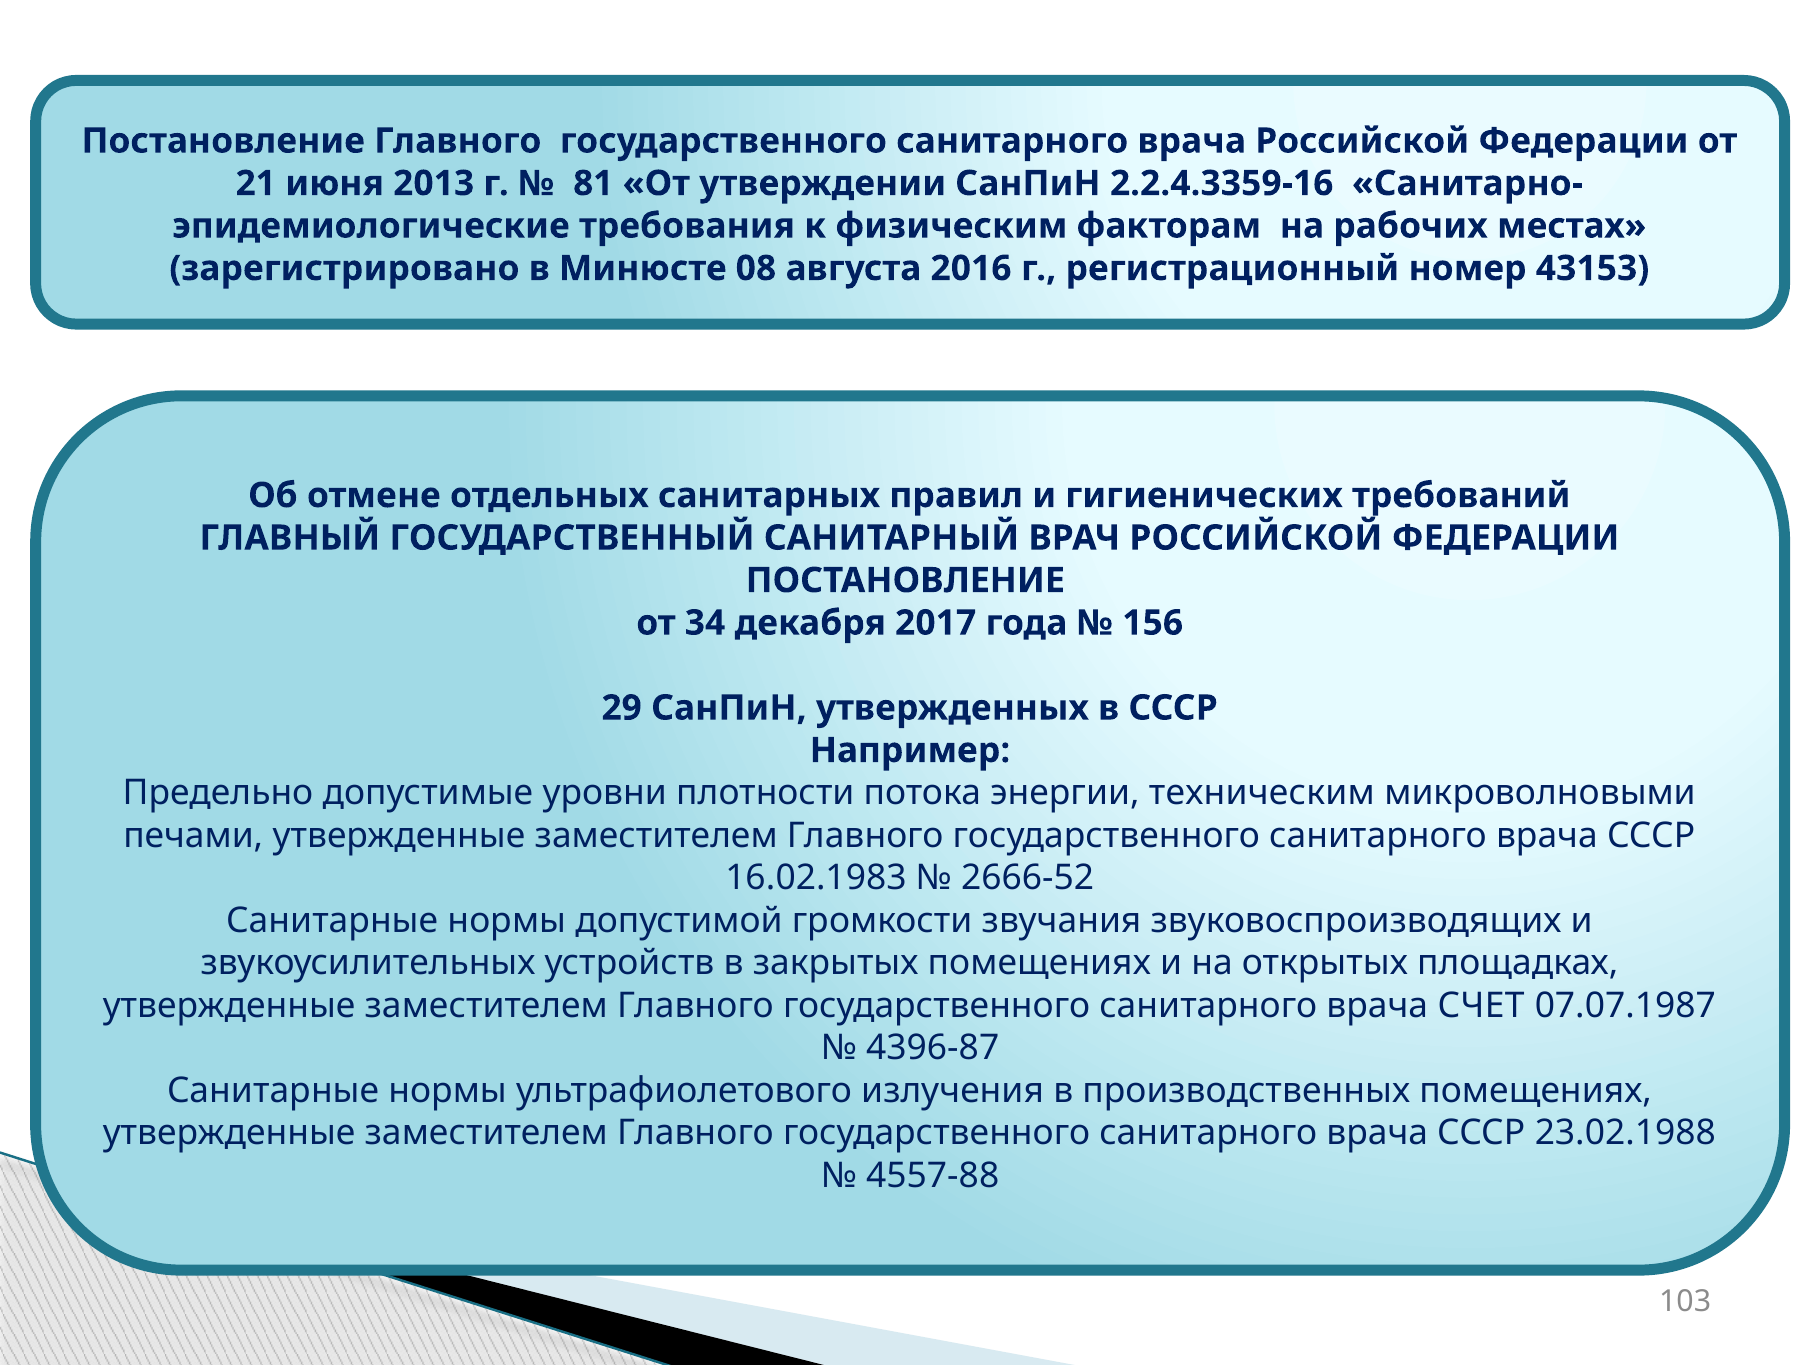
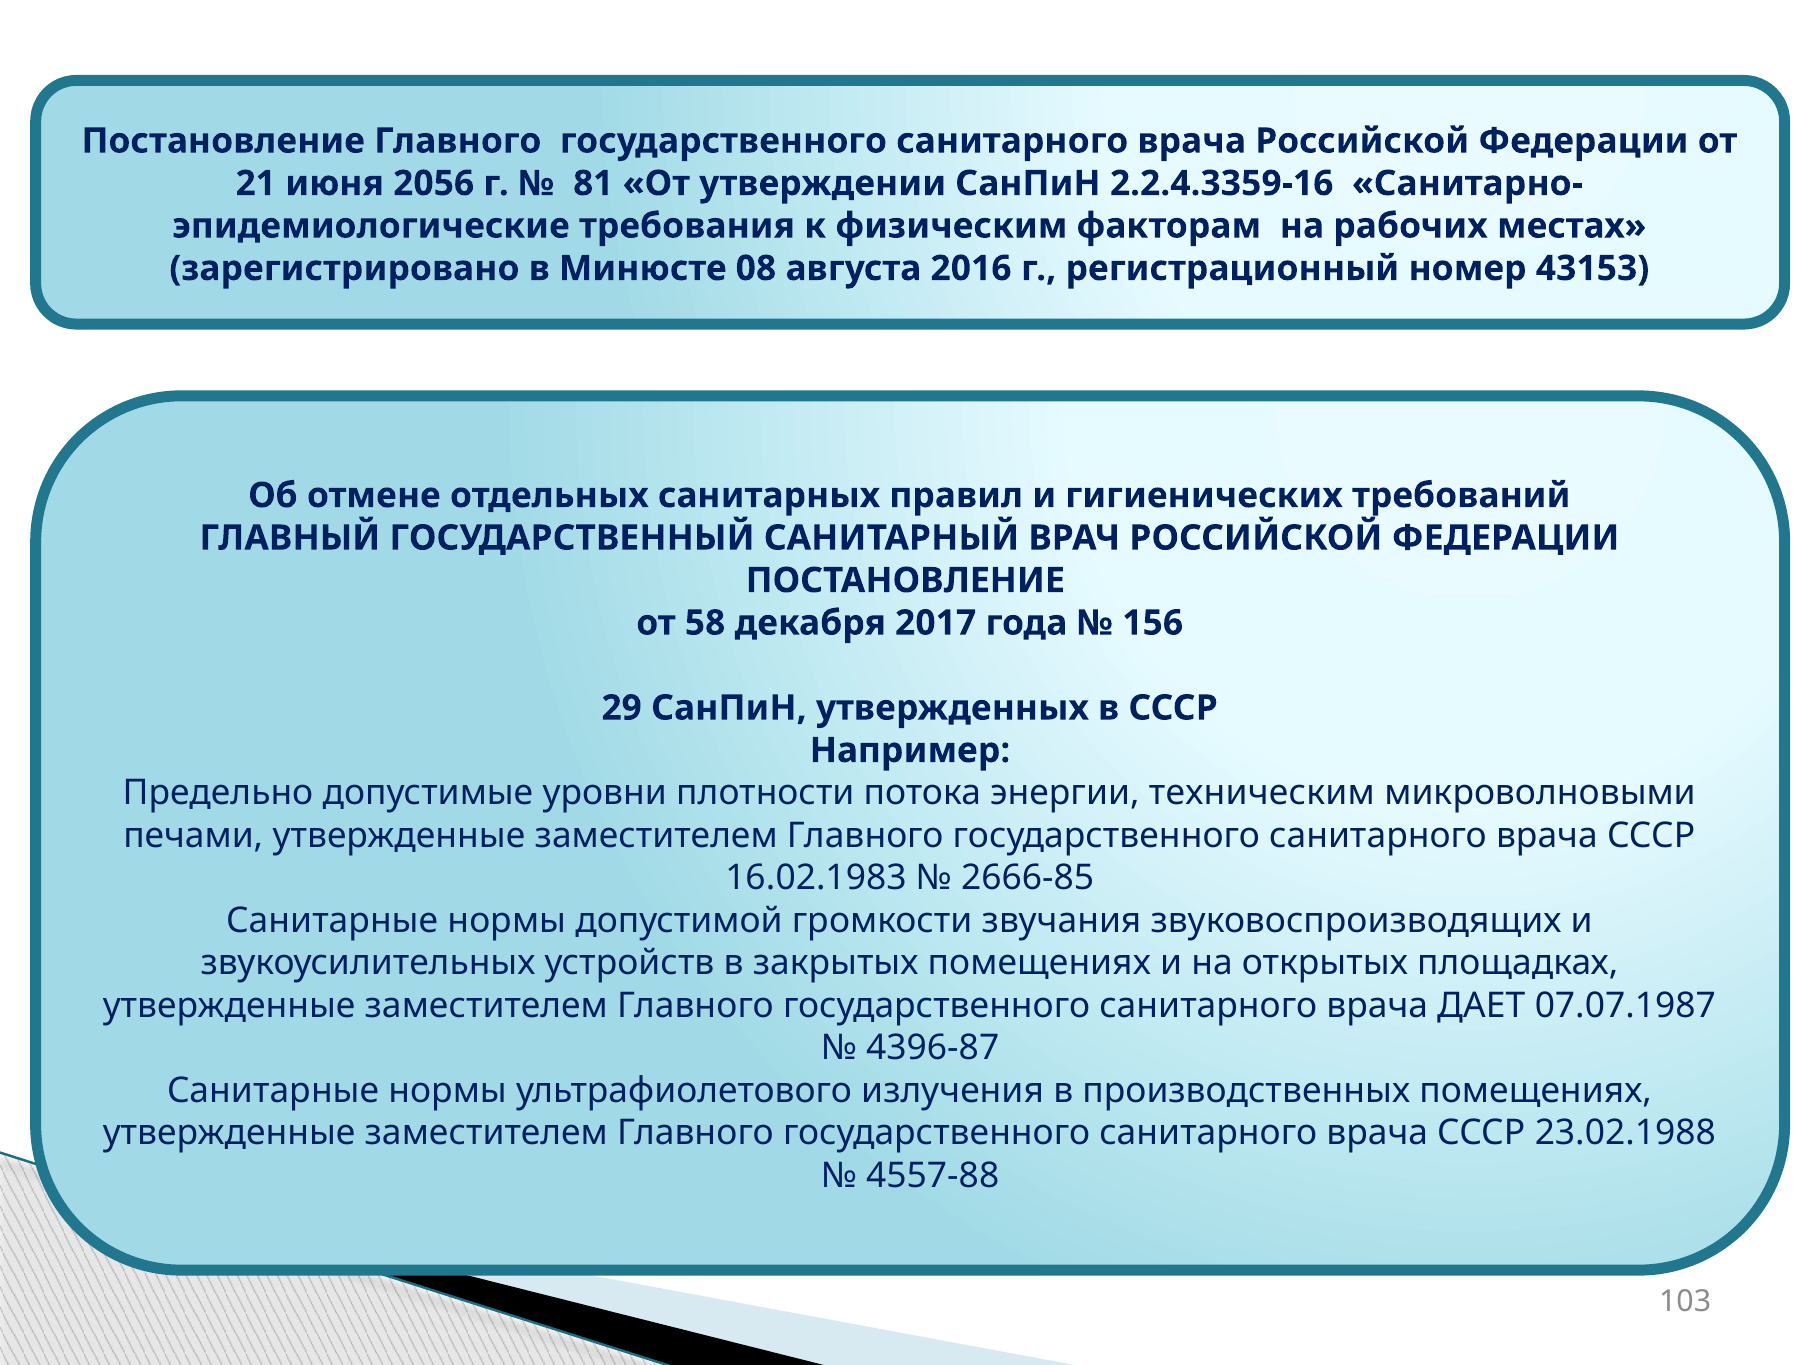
2013: 2013 -> 2056
34: 34 -> 58
2666-52: 2666-52 -> 2666-85
СЧЕТ: СЧЕТ -> ДАЕТ
